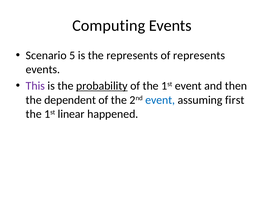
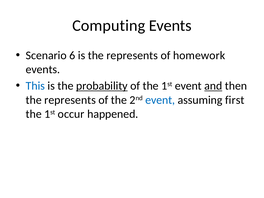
5: 5 -> 6
of represents: represents -> homework
This colour: purple -> blue
and underline: none -> present
dependent at (70, 100): dependent -> represents
linear: linear -> occur
